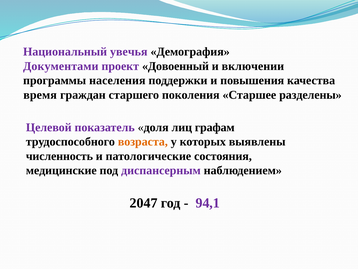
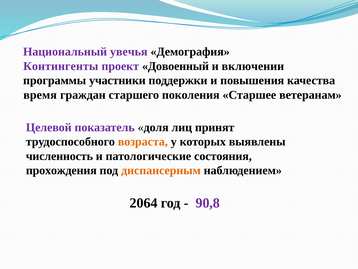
Документами: Документами -> Контингенты
населения: населения -> участники
разделены: разделены -> ветеранам
графам: графам -> принят
медицинские: медицинские -> прохождения
диспансерным colour: purple -> orange
2047: 2047 -> 2064
94,1: 94,1 -> 90,8
